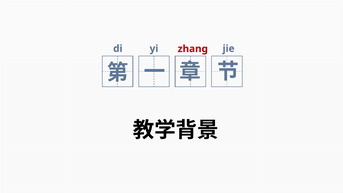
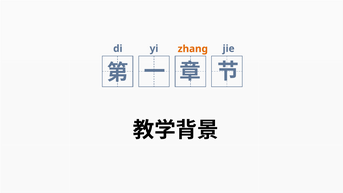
zhang colour: red -> orange
